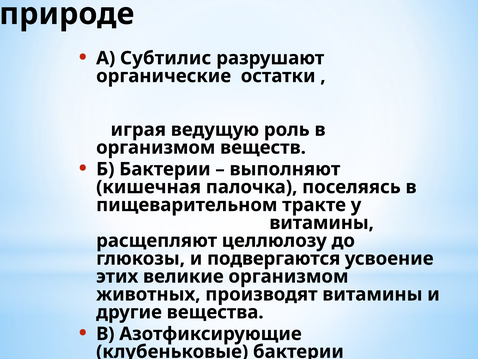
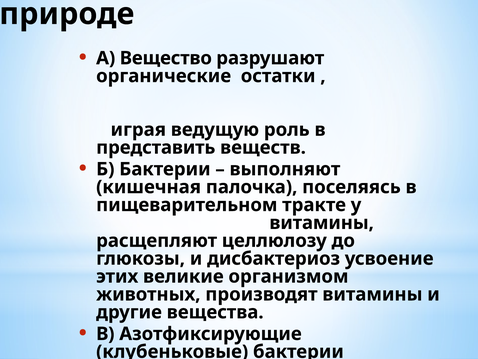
Субтилис: Субтилис -> Вещество
организмом at (156, 147): организмом -> представить
подвергаются: подвергаются -> дисбактериоз
